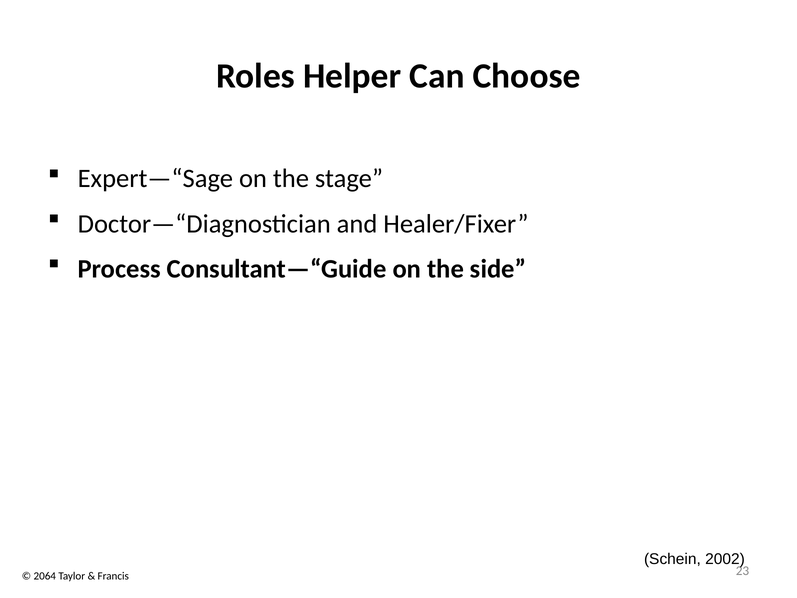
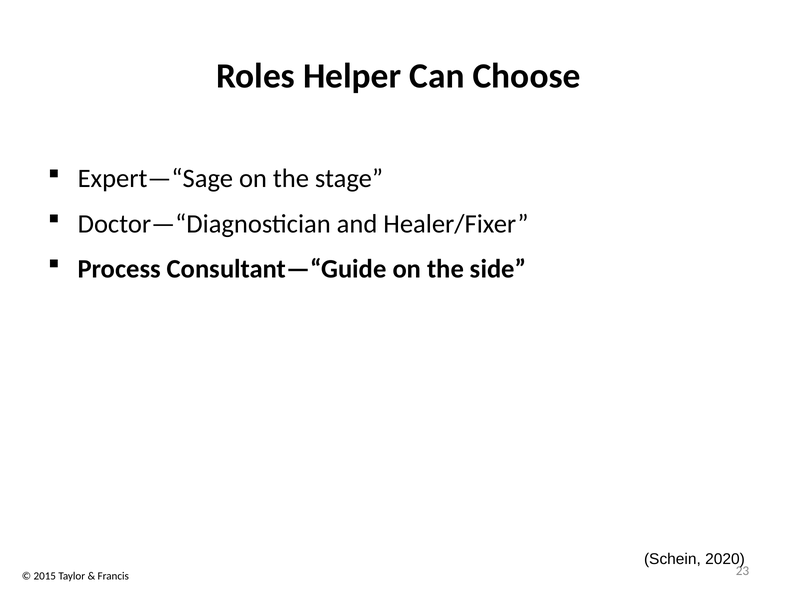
2002: 2002 -> 2020
2064: 2064 -> 2015
